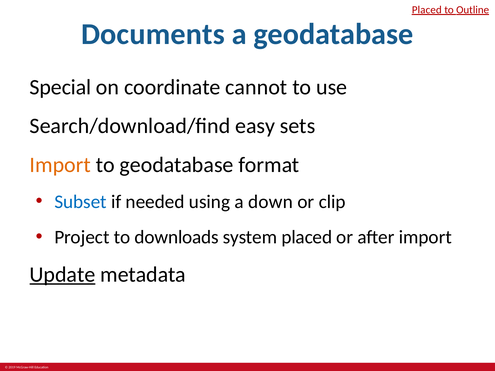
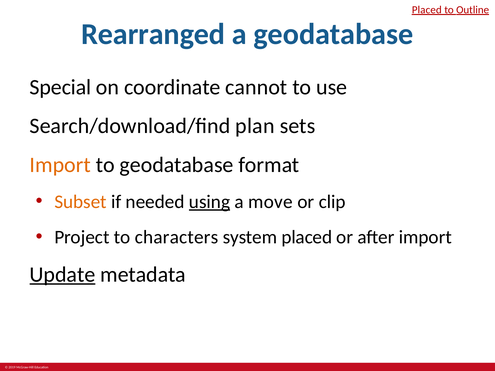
Documents: Documents -> Rearranged
easy: easy -> plan
Subset colour: blue -> orange
using underline: none -> present
down: down -> move
downloads: downloads -> characters
